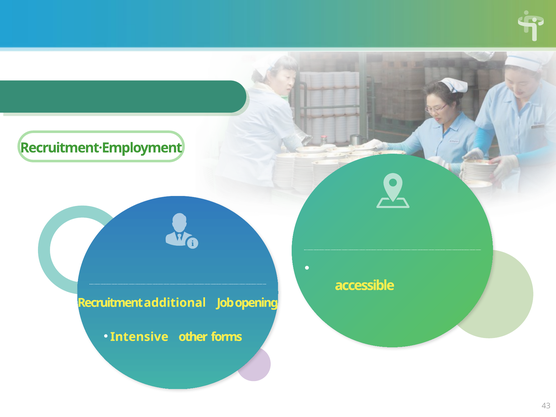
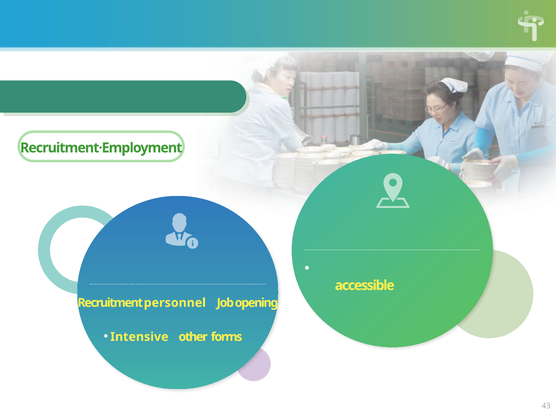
additional: additional -> personnel
